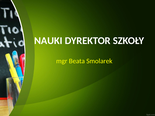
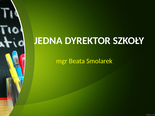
NAUKI: NAUKI -> JEDNA
